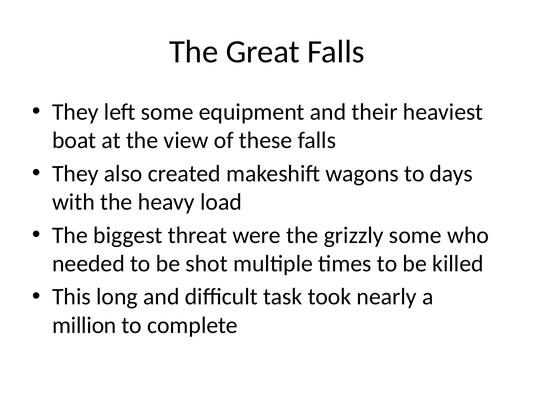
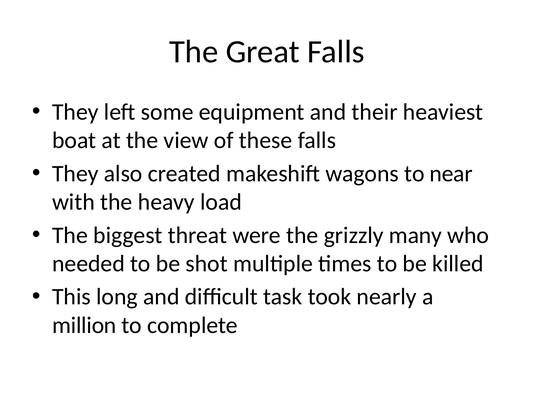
days: days -> near
grizzly some: some -> many
